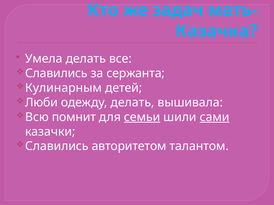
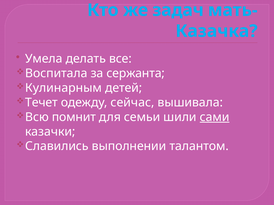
Славились at (56, 73): Славились -> Воспитала
Люби: Люби -> Течет
одежду делать: делать -> сейчас
семьи underline: present -> none
авторитетом: авторитетом -> выполнении
